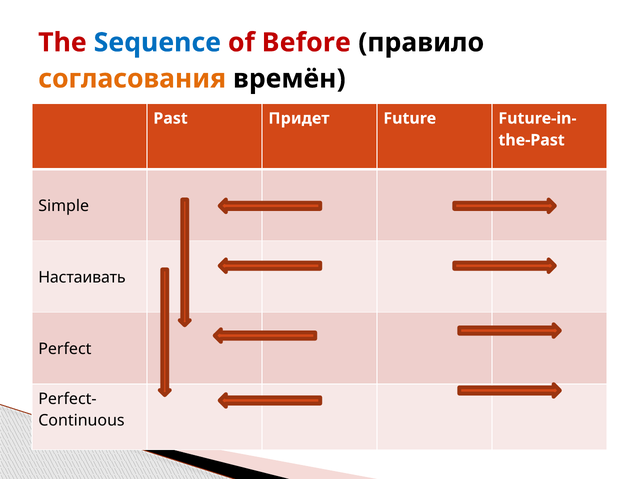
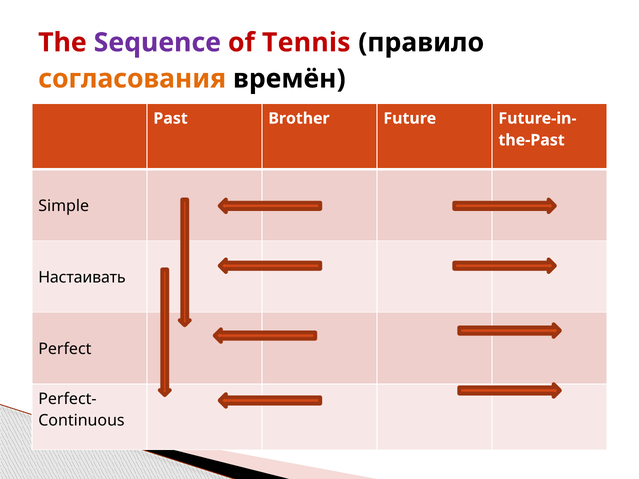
Sequence colour: blue -> purple
Before: Before -> Tennis
Придет: Придет -> Brother
